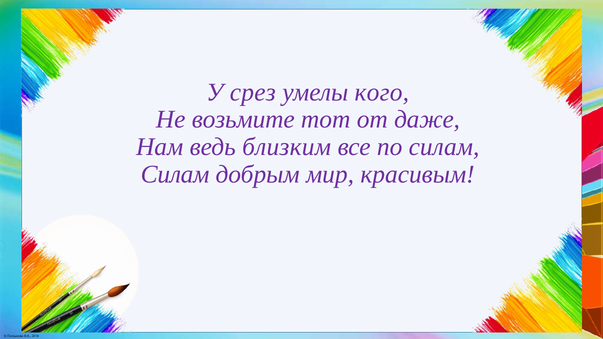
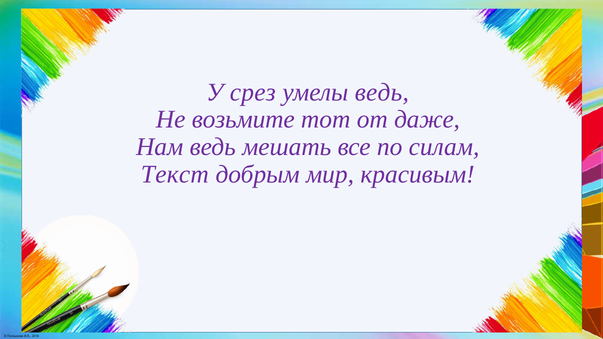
умелы кого: кого -> ведь
близким: близким -> мешать
Силам at (175, 175): Силам -> Текст
